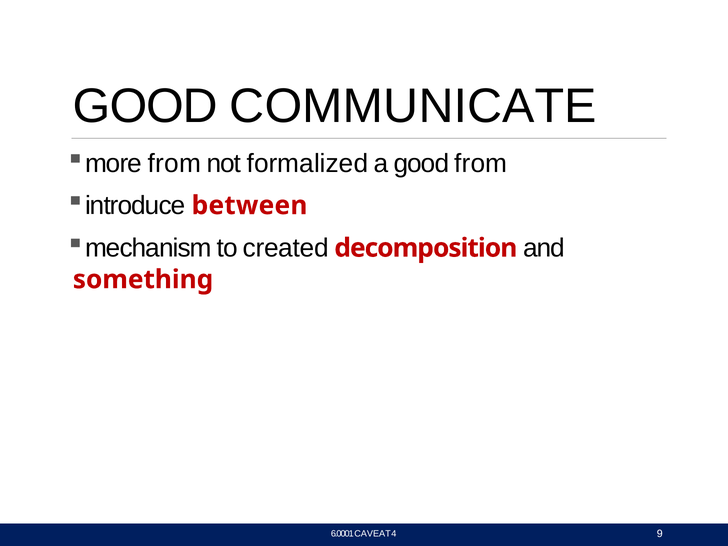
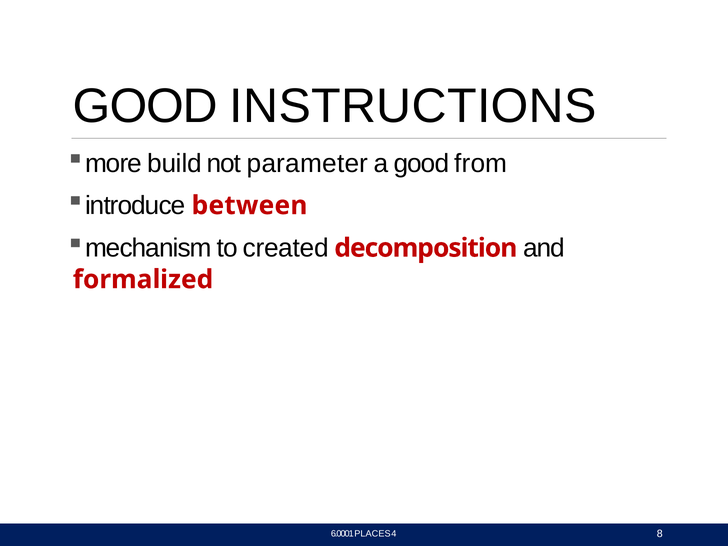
COMMUNICATE: COMMUNICATE -> INSTRUCTIONS
from at (174, 163): from -> build
formalized: formalized -> parameter
something: something -> formalized
CAVEAT: CAVEAT -> PLACES
9: 9 -> 8
